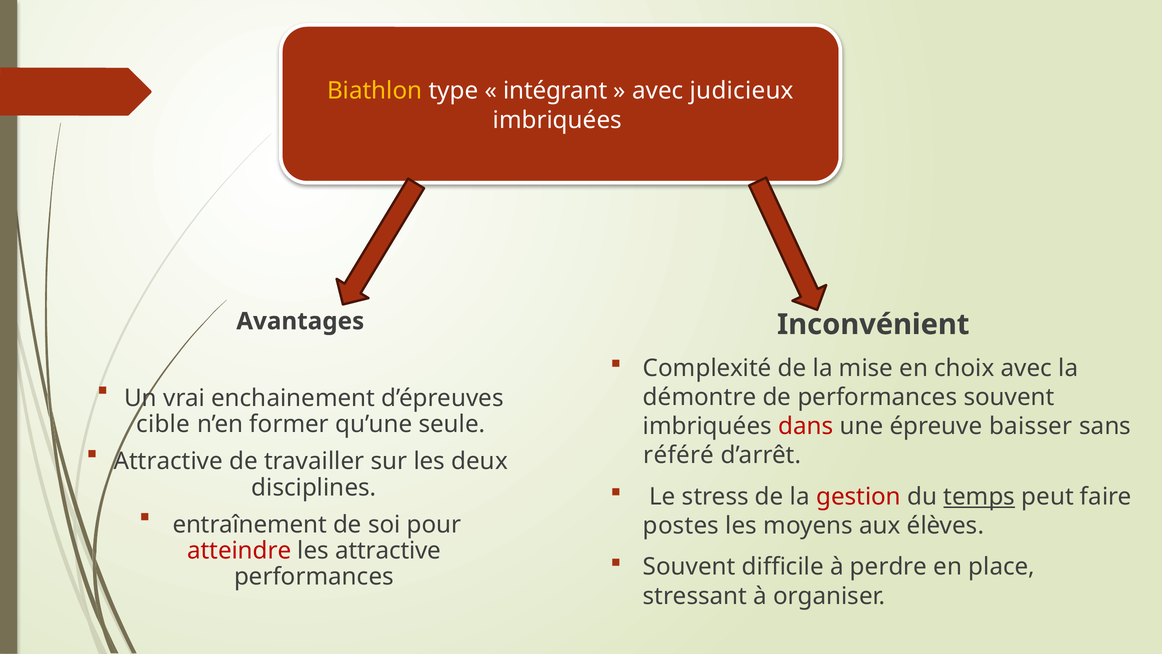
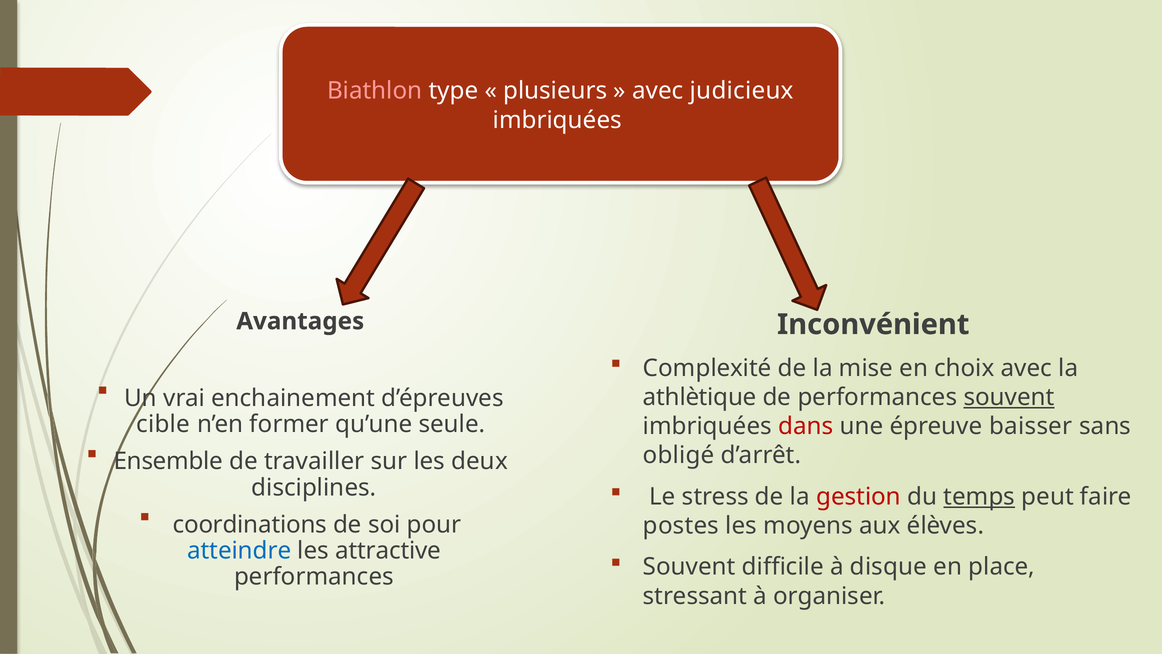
Biathlon colour: yellow -> pink
intégrant: intégrant -> plusieurs
démontre: démontre -> athlètique
souvent at (1009, 397) underline: none -> present
Attractive at (168, 461): Attractive -> Ensemble
référé: référé -> obligé
entraînement: entraînement -> coordinations
atteindre colour: red -> blue
perdre: perdre -> disque
